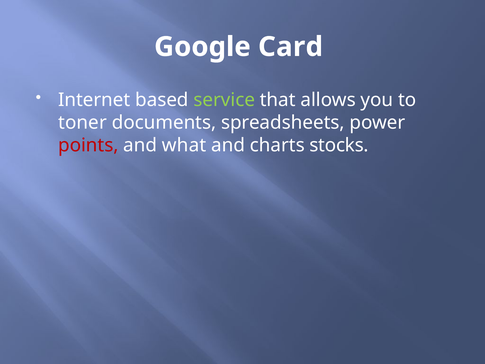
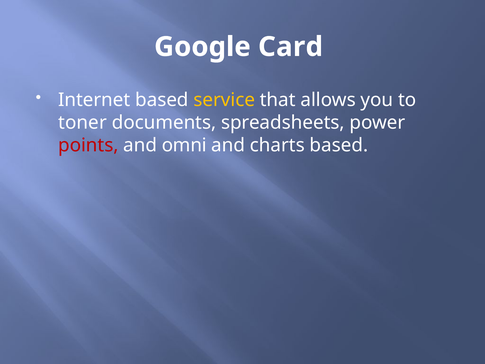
service colour: light green -> yellow
what: what -> omni
charts stocks: stocks -> based
